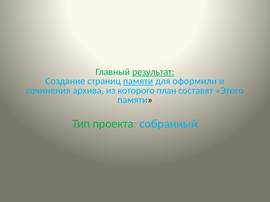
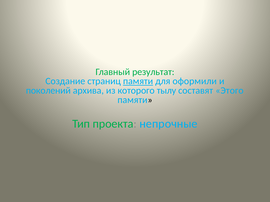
результат underline: present -> none
сочинения: сочинения -> поколений
план: план -> тылу
собранный: собранный -> непрочные
